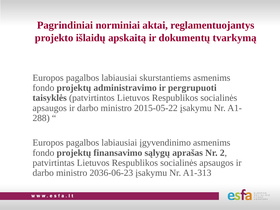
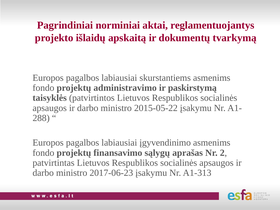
pergrupuoti: pergrupuoti -> paskirstymą
2036-06-23: 2036-06-23 -> 2017-06-23
